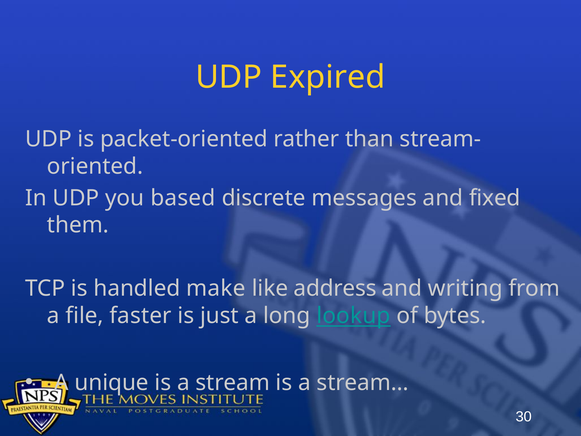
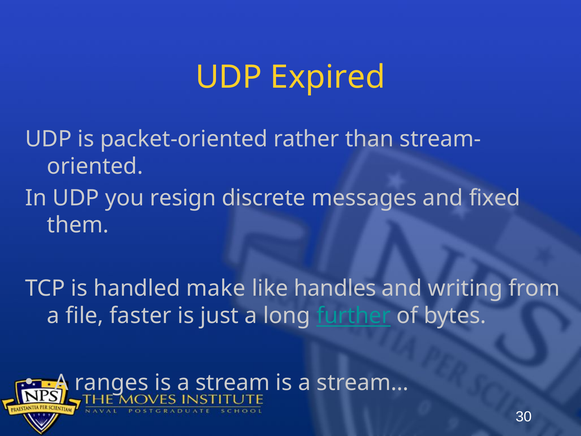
based: based -> resign
address: address -> handles
lookup: lookup -> further
unique: unique -> ranges
